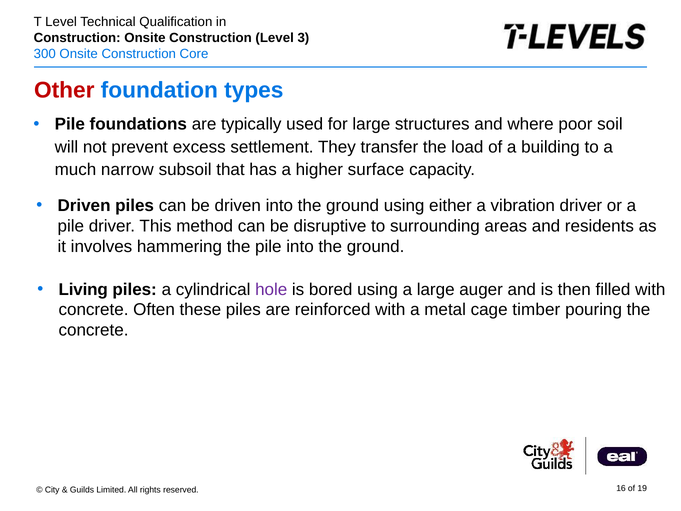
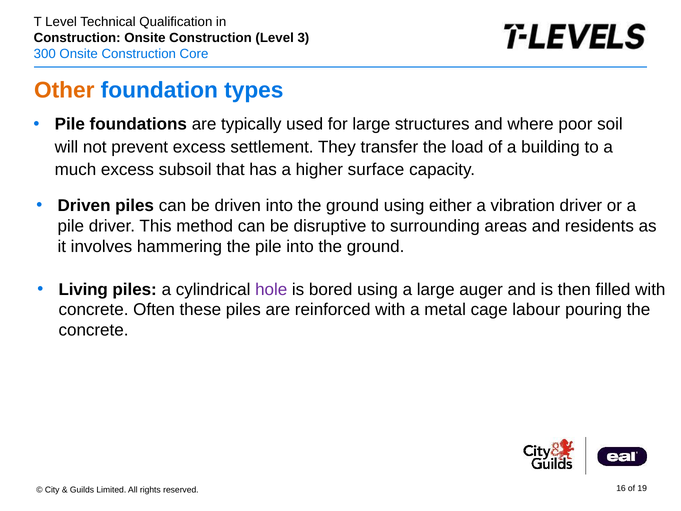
Other colour: red -> orange
much narrow: narrow -> excess
timber: timber -> labour
